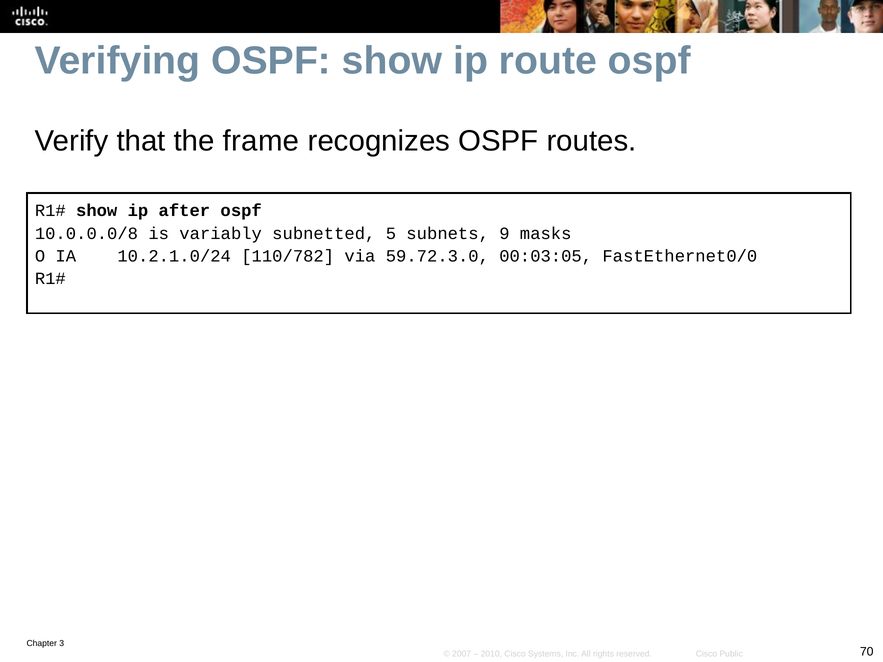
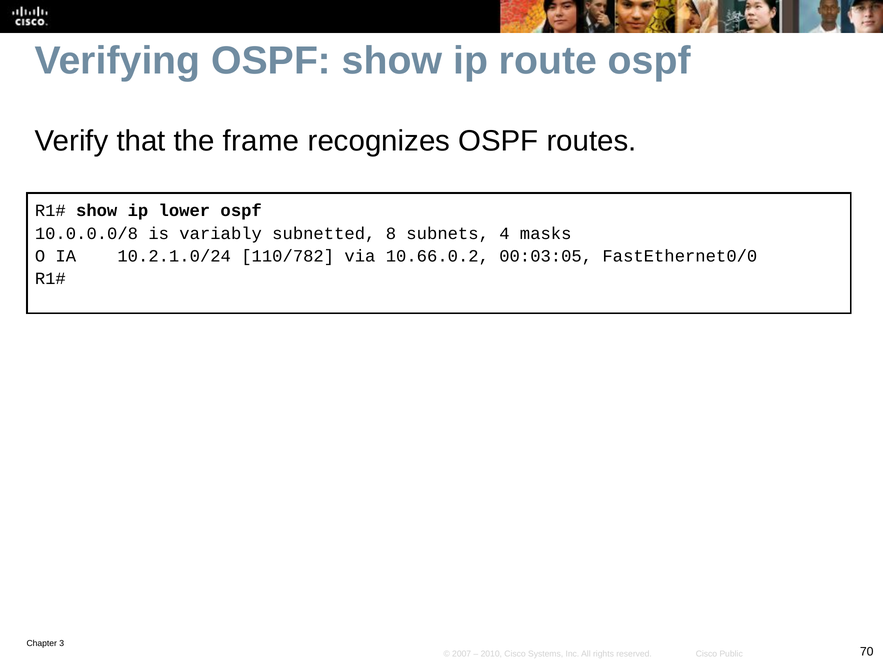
after: after -> lower
5: 5 -> 8
9: 9 -> 4
59.72.3.0: 59.72.3.0 -> 10.66.0.2
